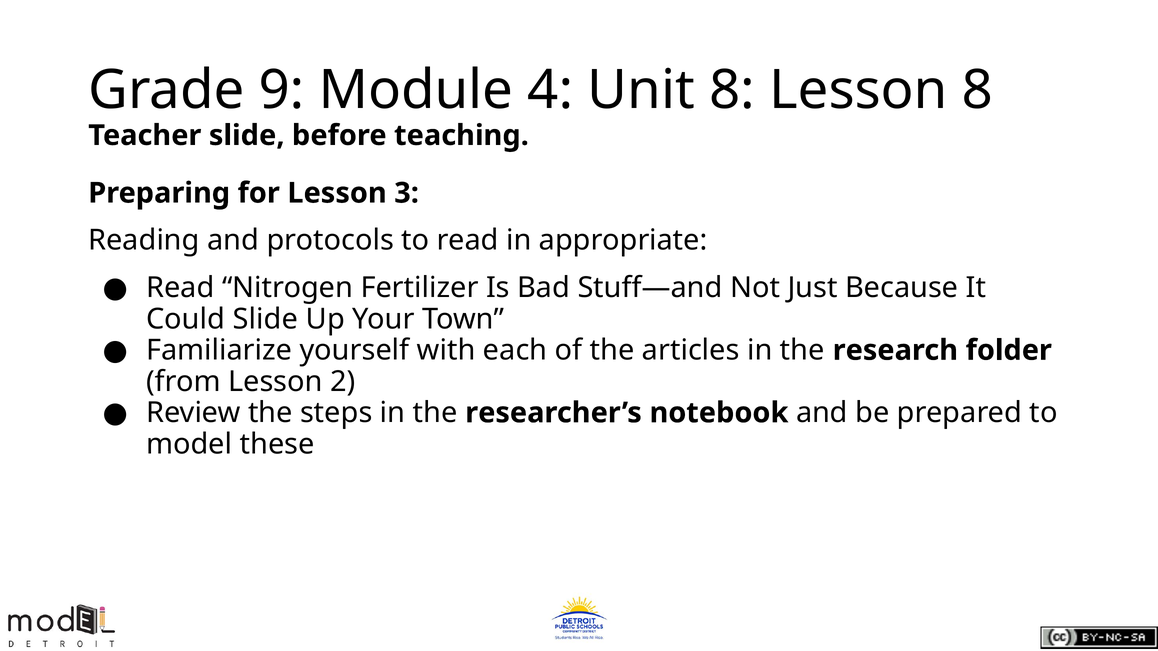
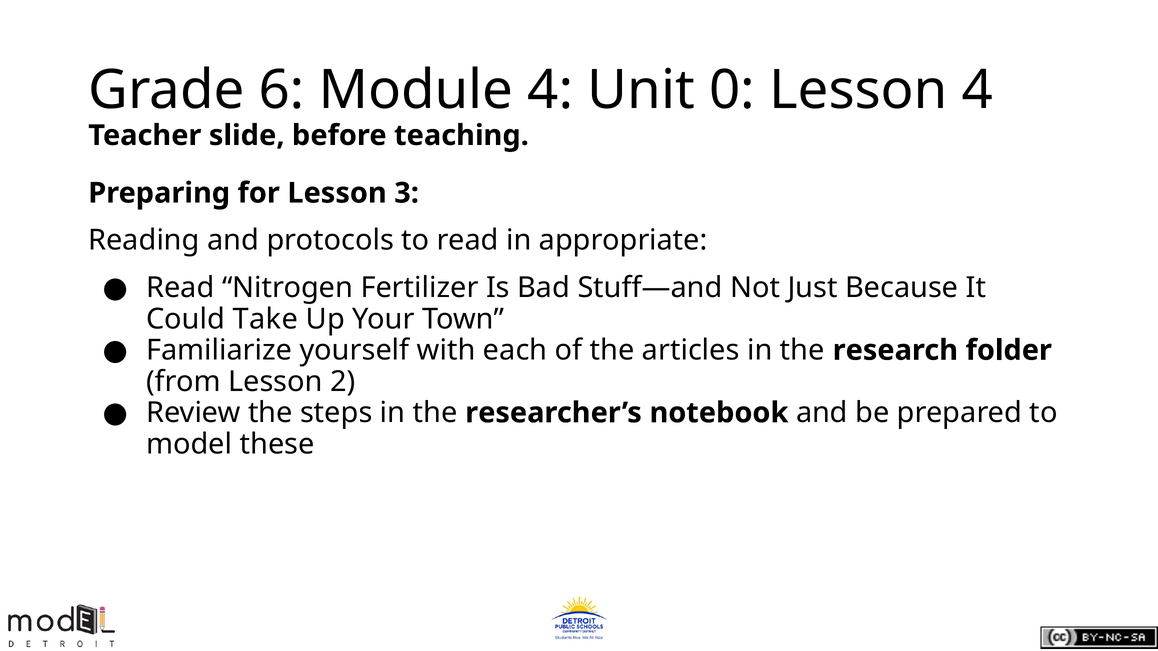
9: 9 -> 6
Unit 8: 8 -> 0
Lesson 8: 8 -> 4
Could Slide: Slide -> Take
